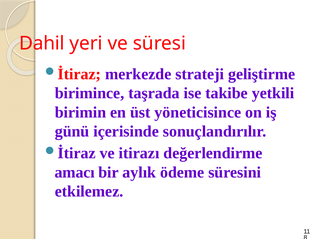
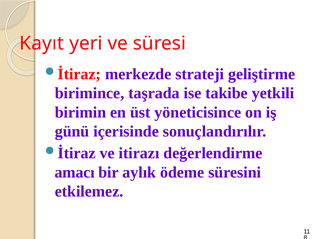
Dahil: Dahil -> Kayıt
